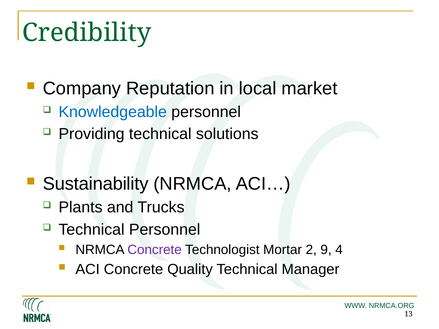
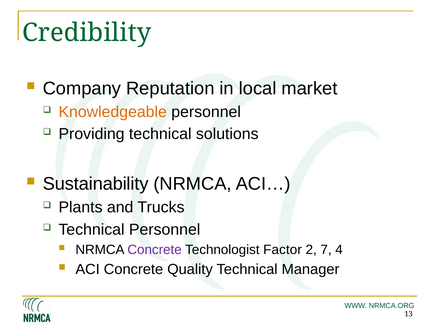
Knowledgeable colour: blue -> orange
Mortar: Mortar -> Factor
9: 9 -> 7
